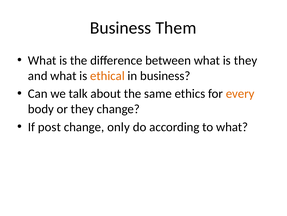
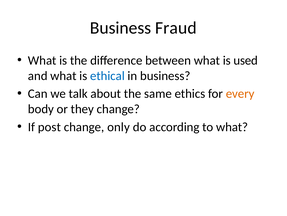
Them: Them -> Fraud
is they: they -> used
ethical colour: orange -> blue
